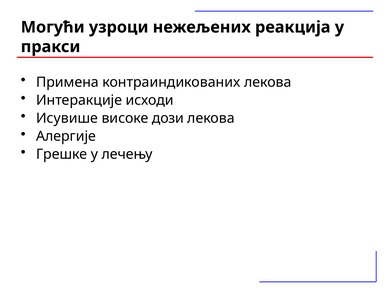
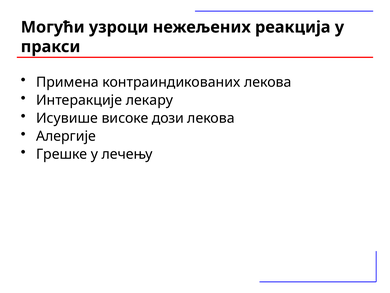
исходи: исходи -> лекару
